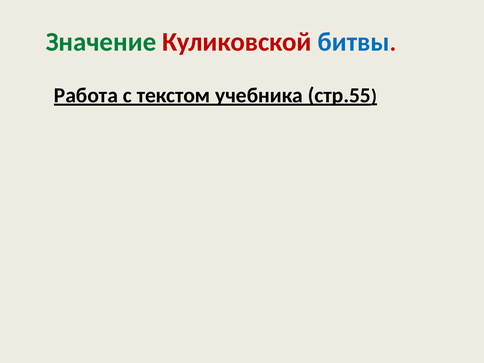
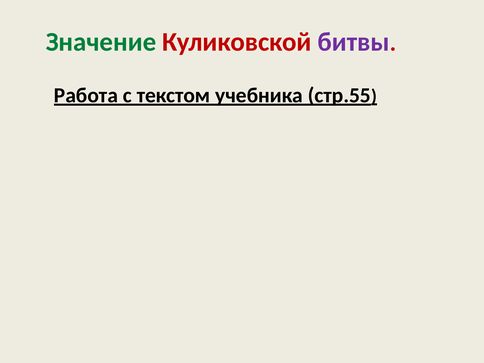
битвы colour: blue -> purple
